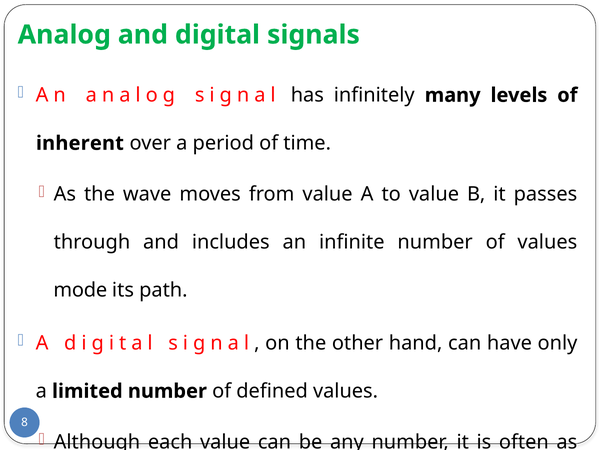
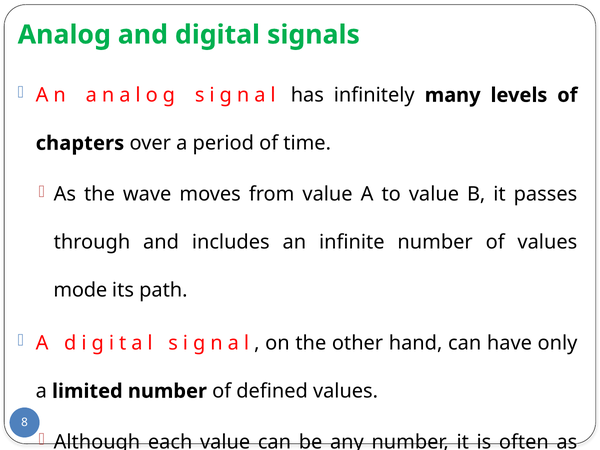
inherent: inherent -> chapters
